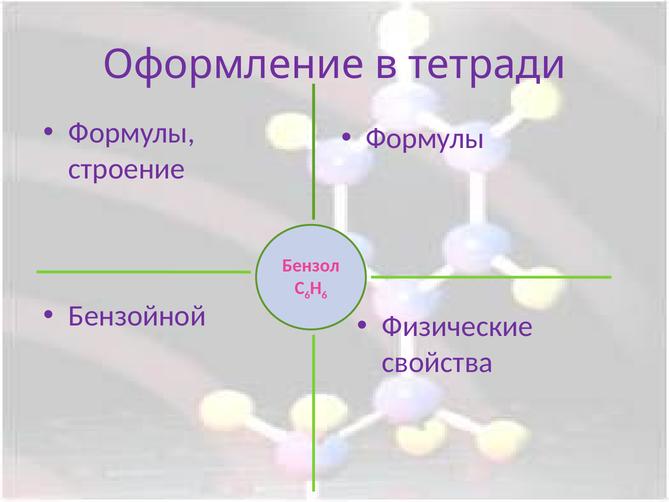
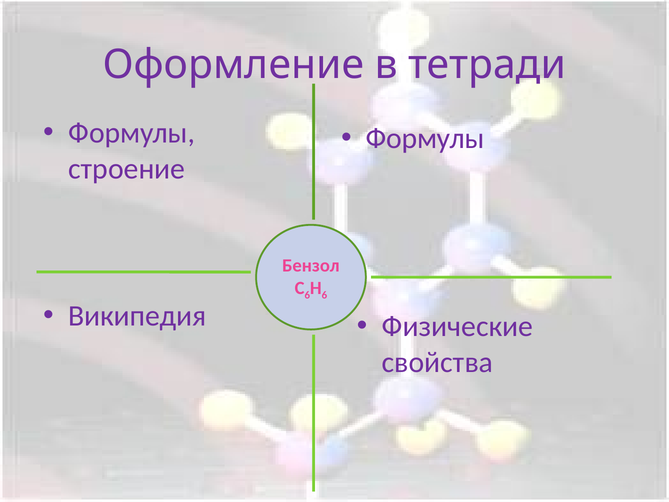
Бензойной: Бензойной -> Википедия
